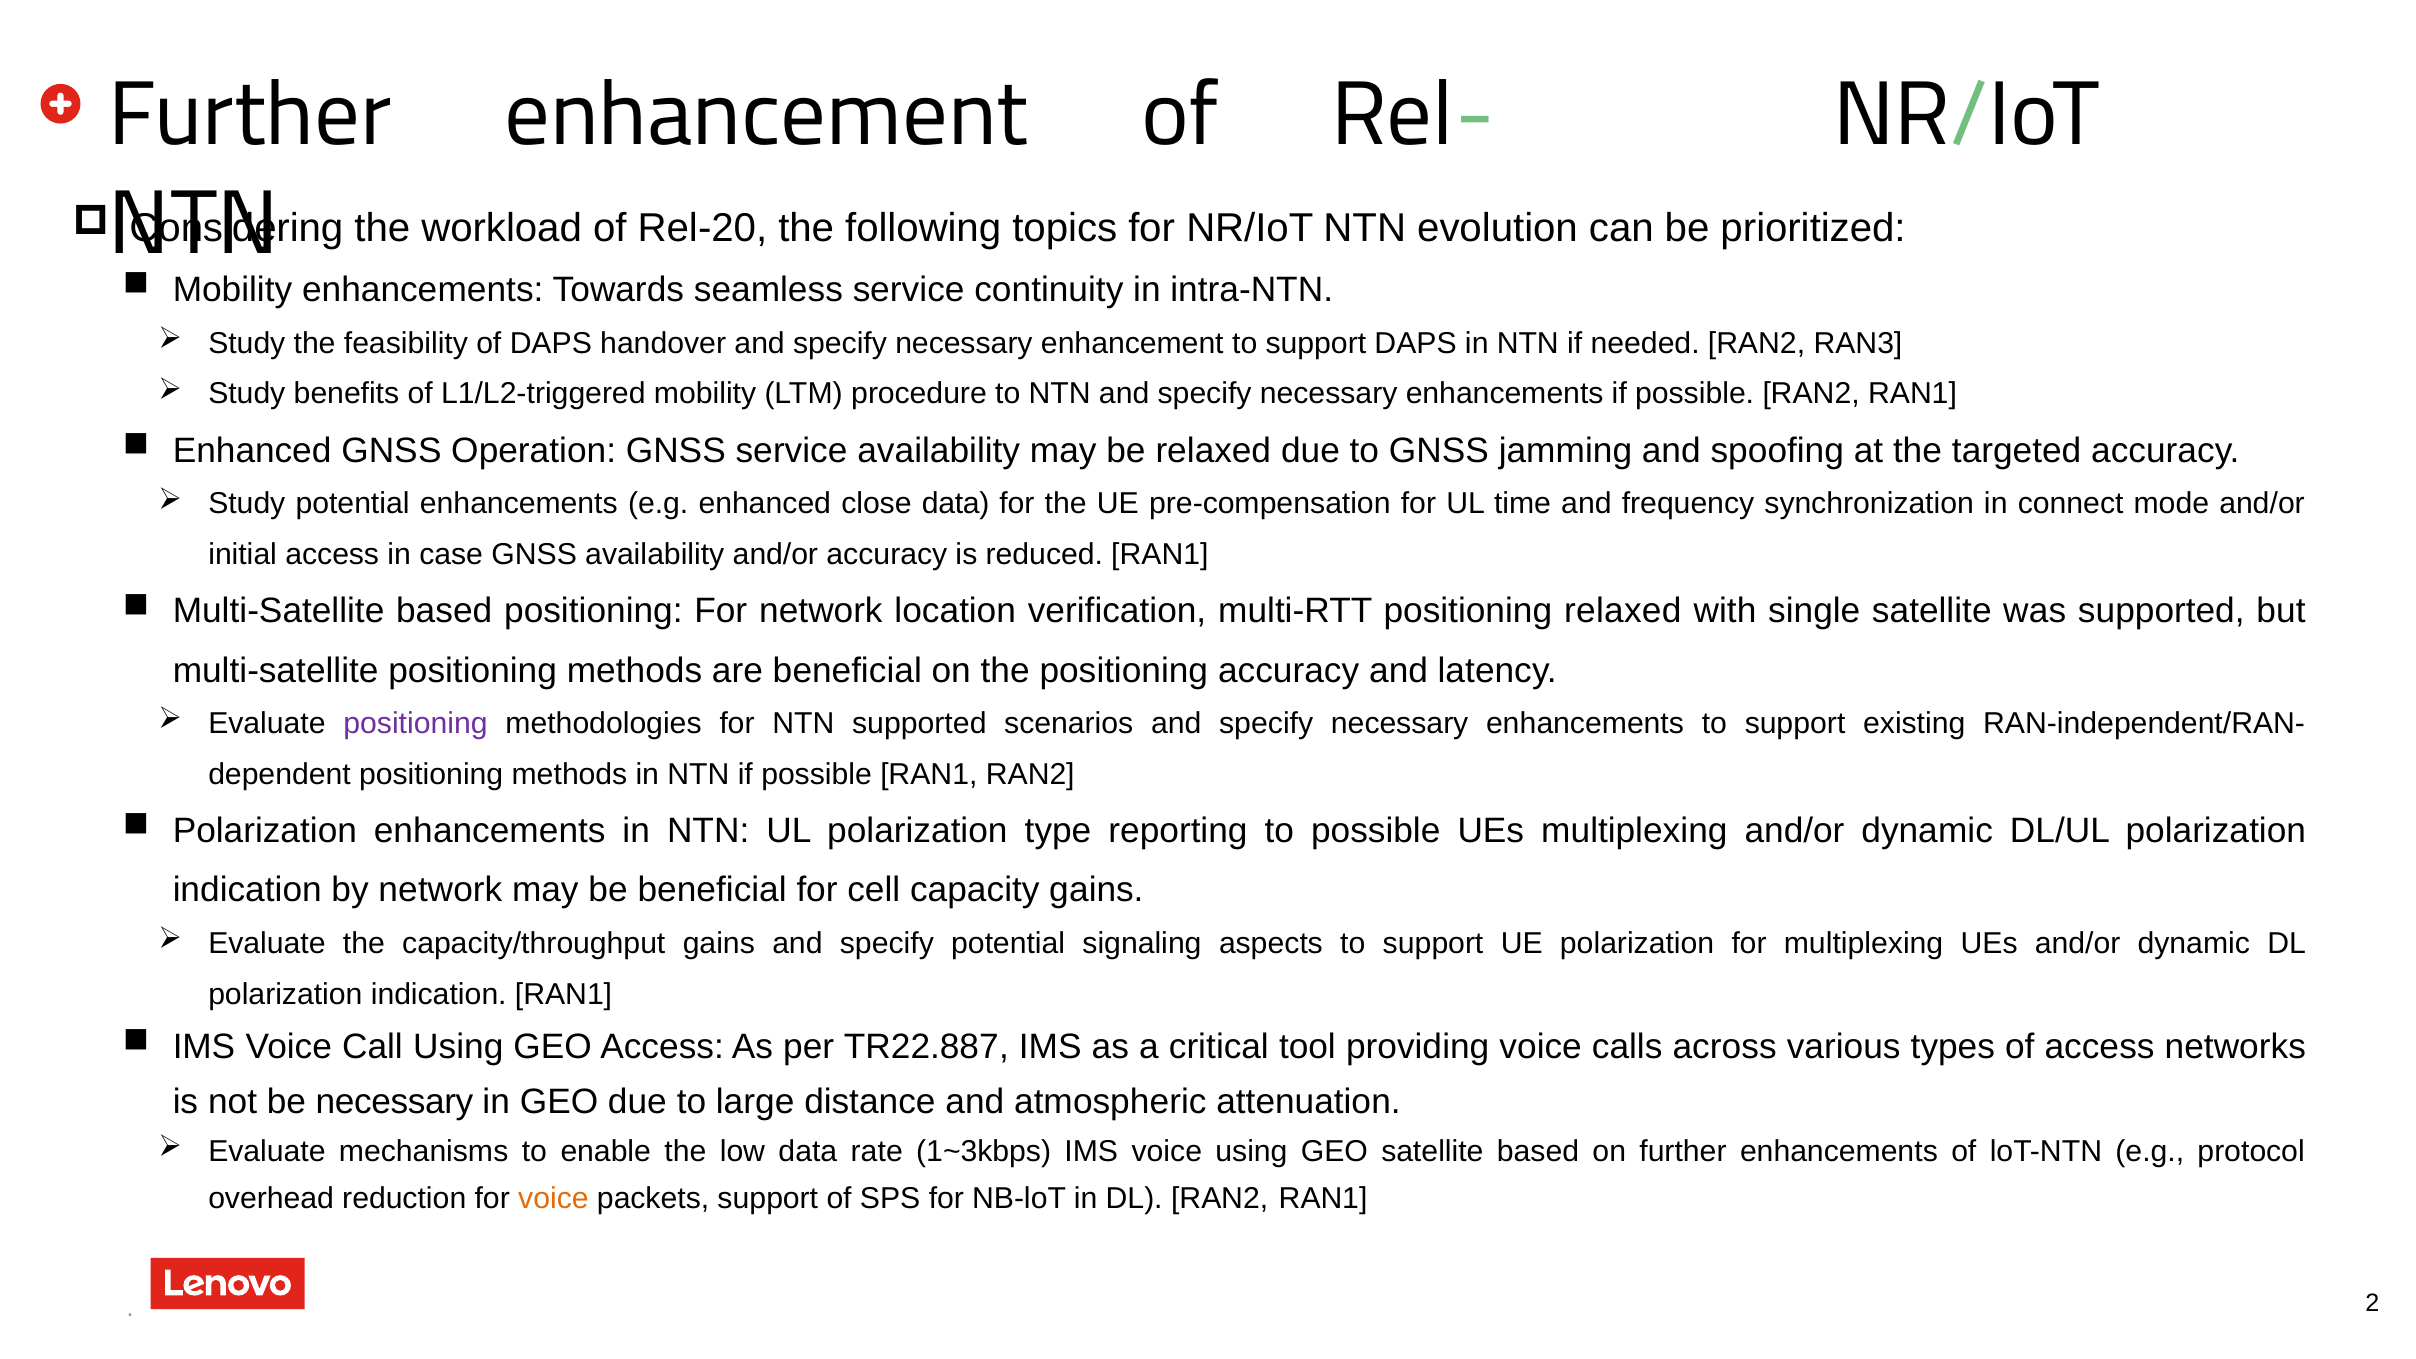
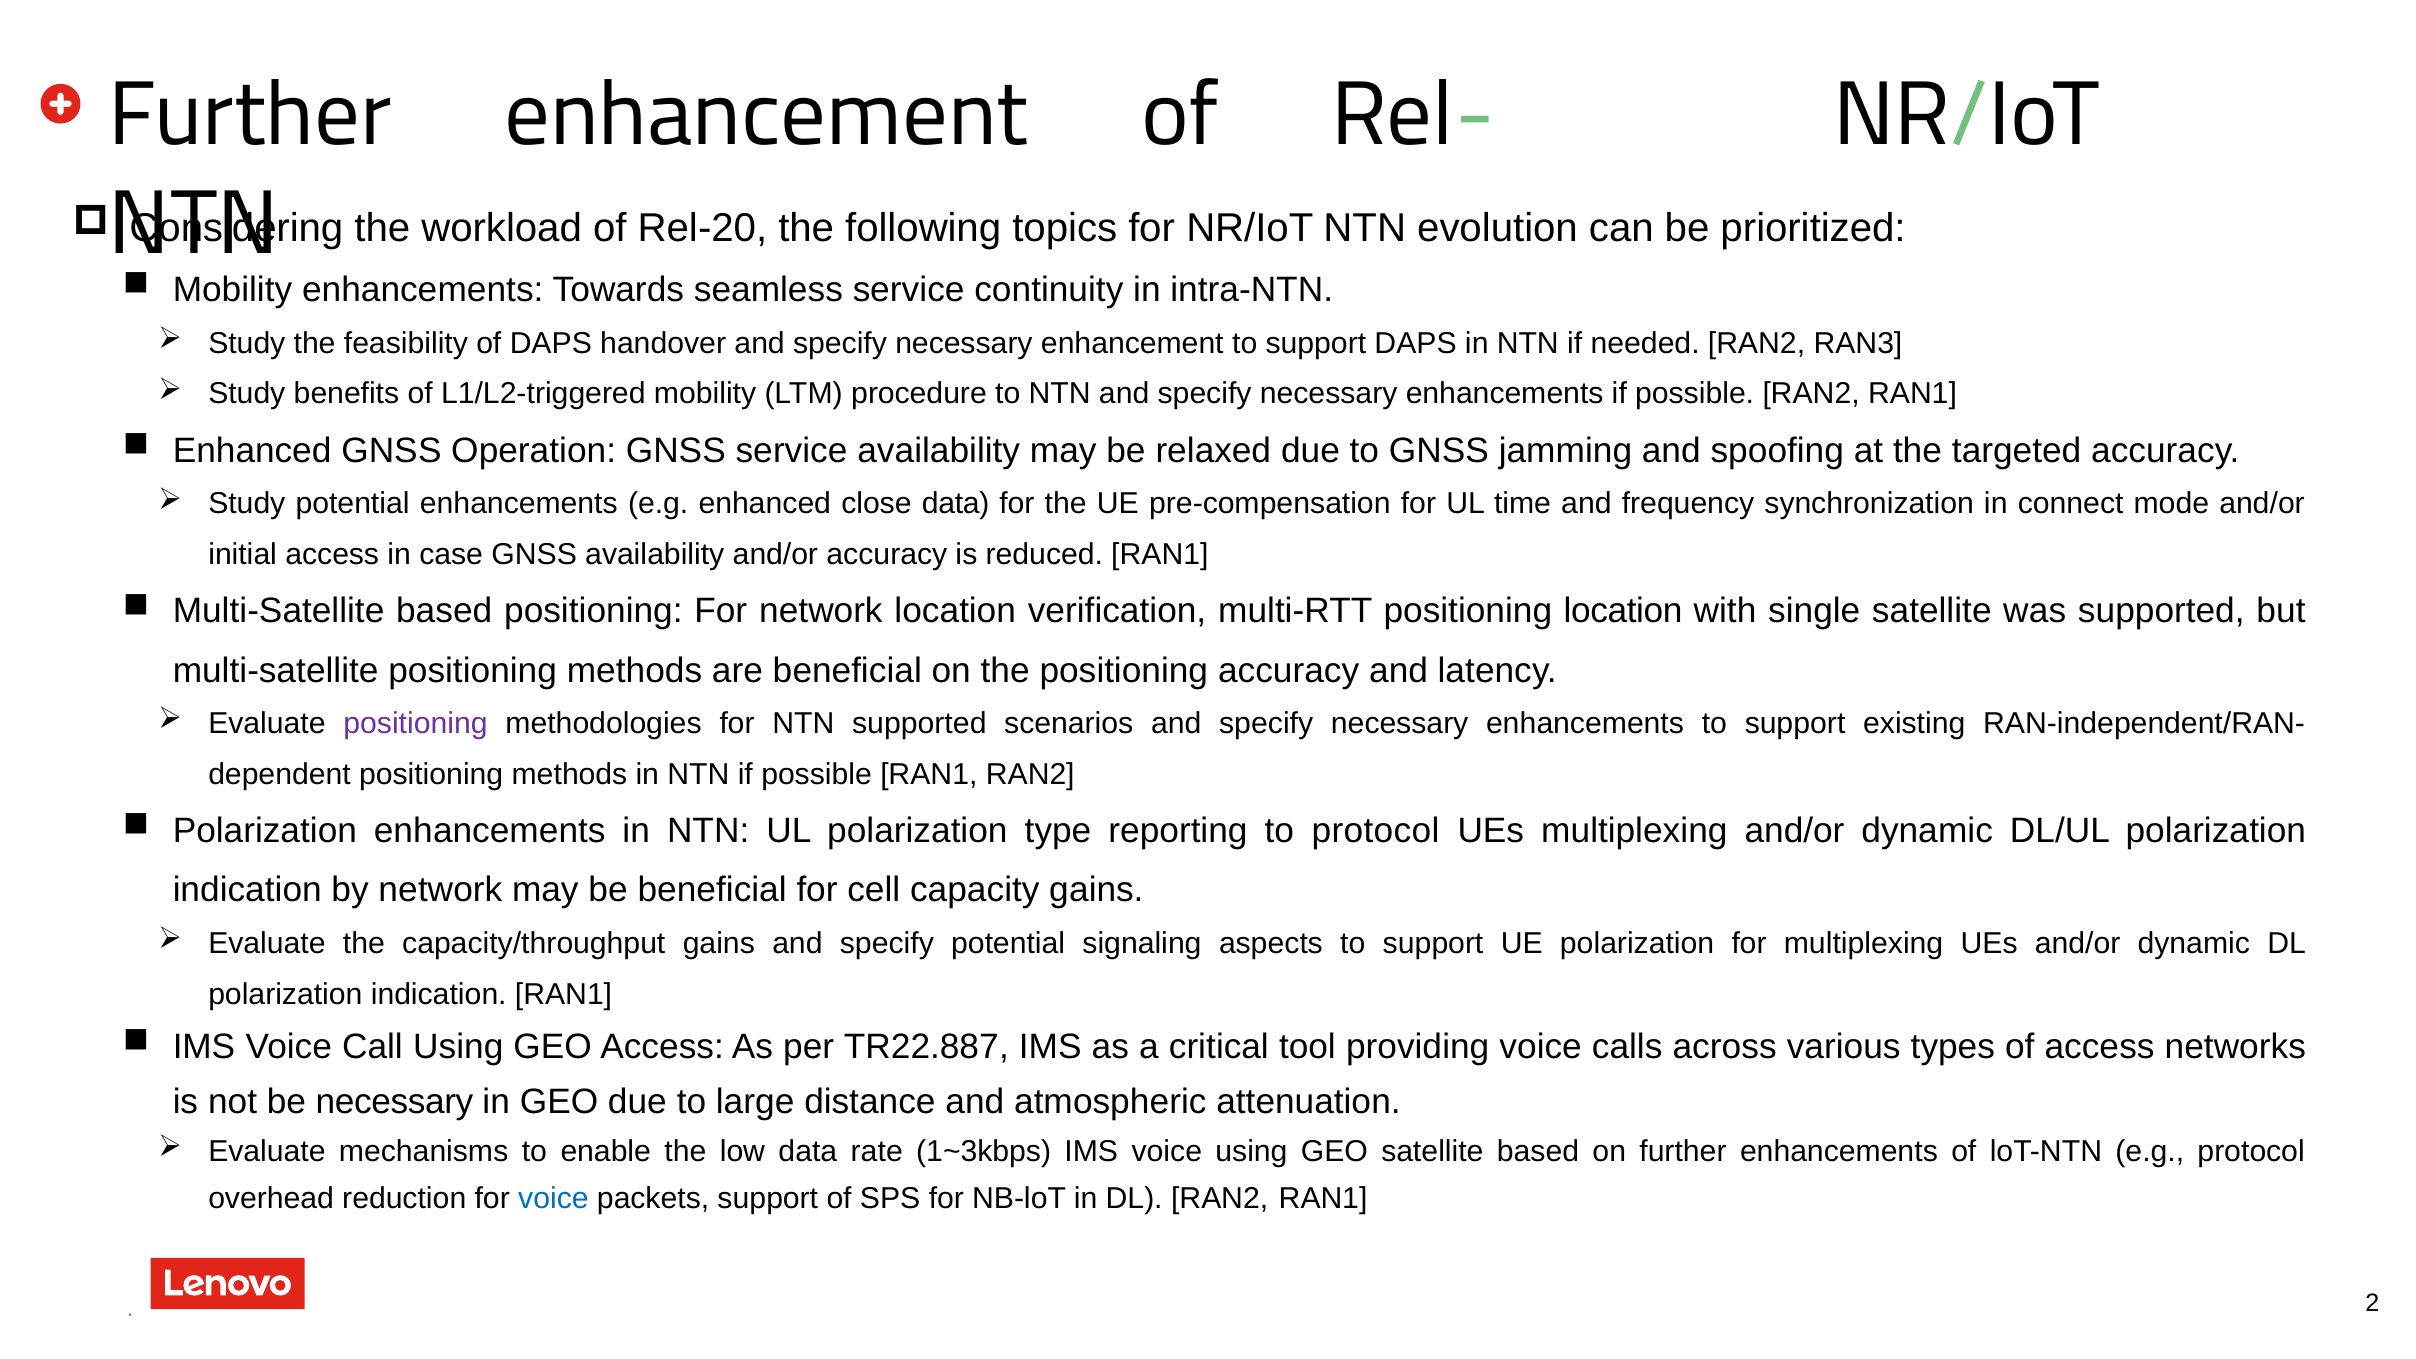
positioning relaxed: relaxed -> location
to possible: possible -> protocol
voice at (553, 1199) colour: orange -> blue
